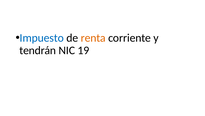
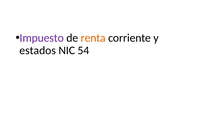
Impuesto colour: blue -> purple
tendrán: tendrán -> estados
19: 19 -> 54
